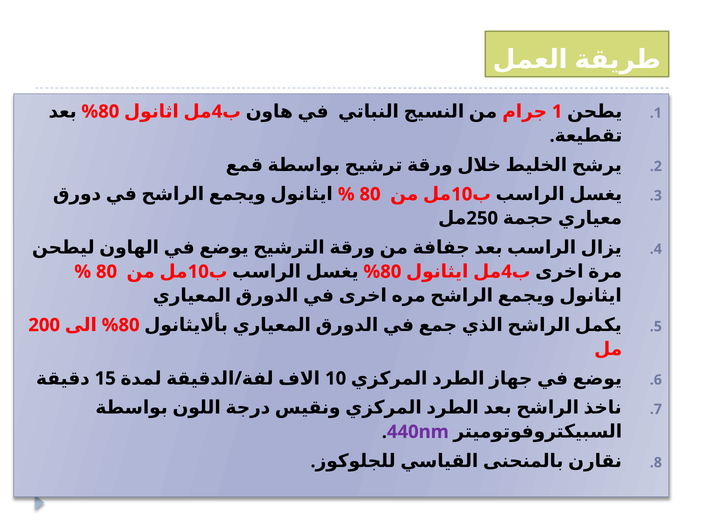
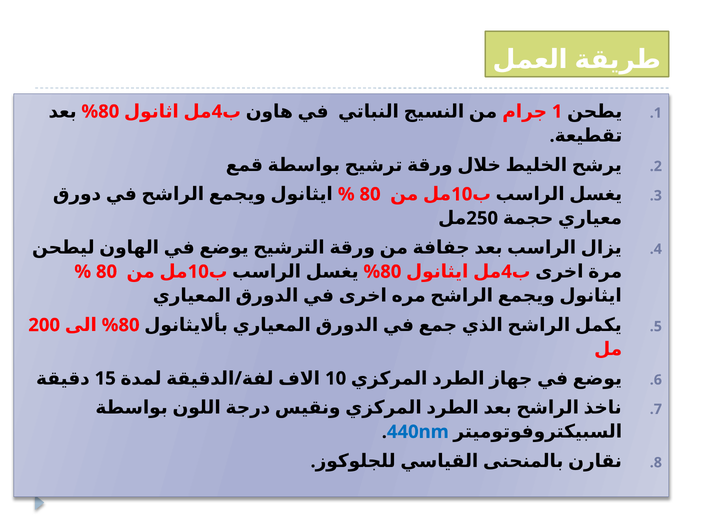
440nm colour: purple -> blue
